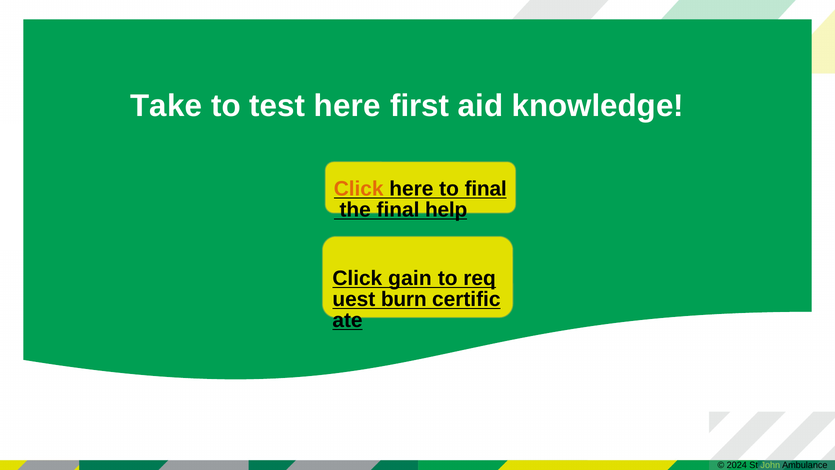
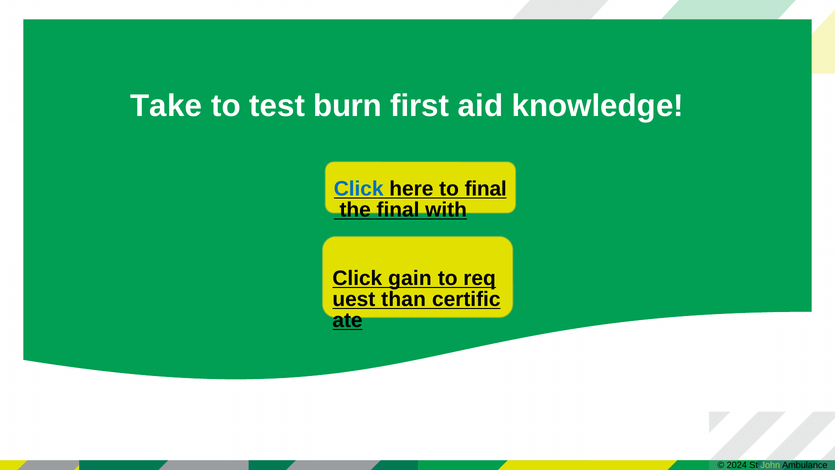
test here: here -> burn
Click at (359, 189) colour: orange -> blue
help: help -> with
burn: burn -> than
